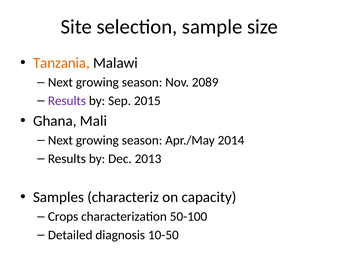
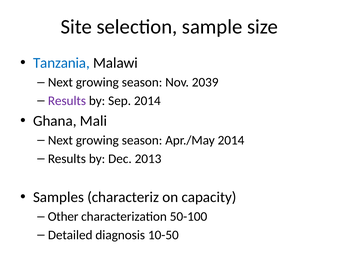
Tanzania colour: orange -> blue
2089: 2089 -> 2039
Sep 2015: 2015 -> 2014
Crops: Crops -> Other
